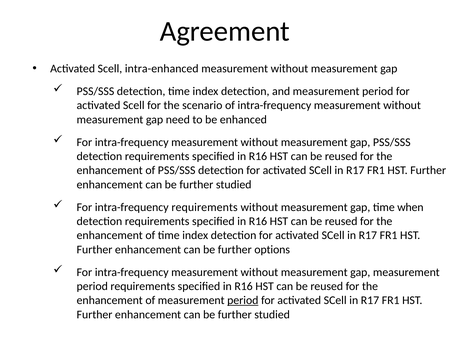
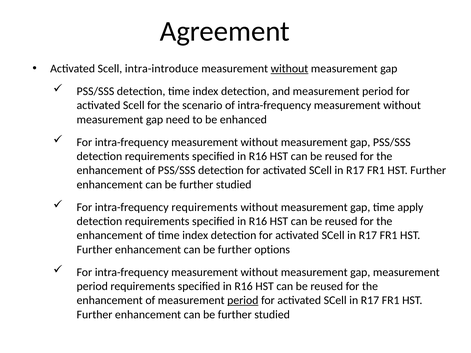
intra-enhanced: intra-enhanced -> intra-introduce
without at (289, 69) underline: none -> present
when: when -> apply
